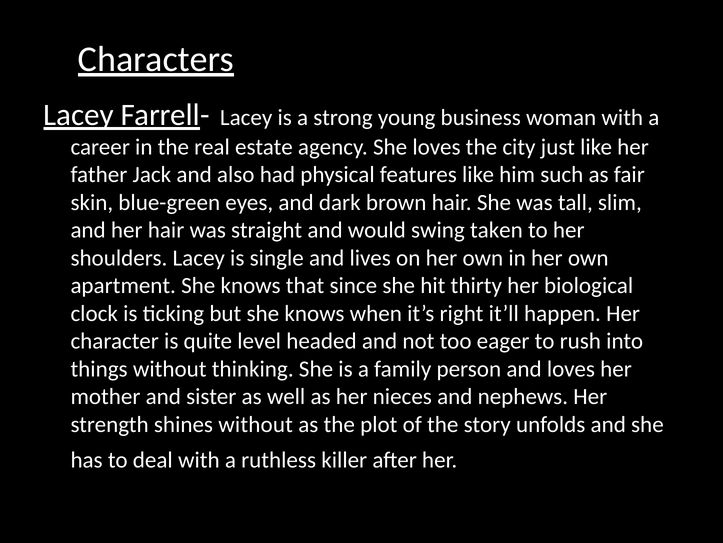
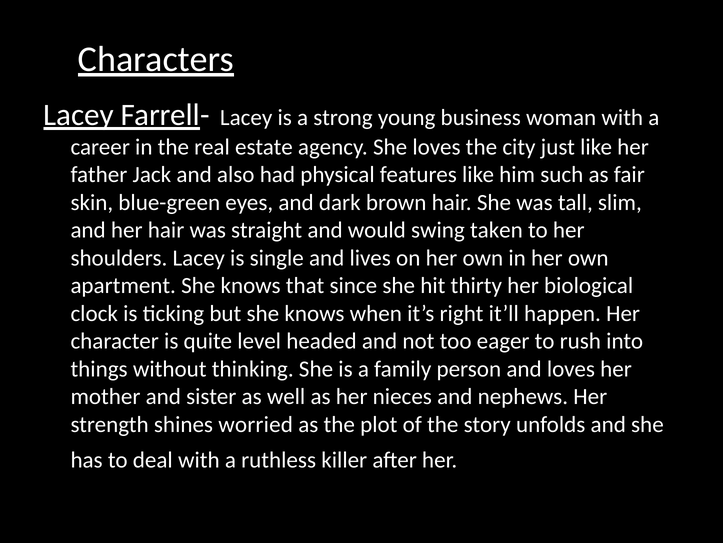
shines without: without -> worried
